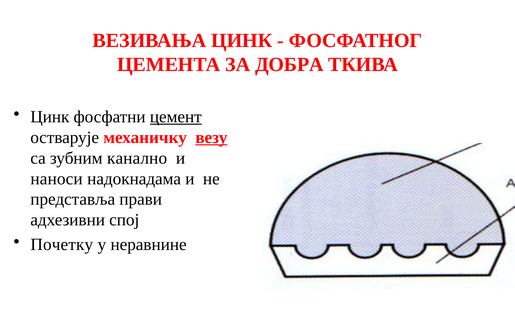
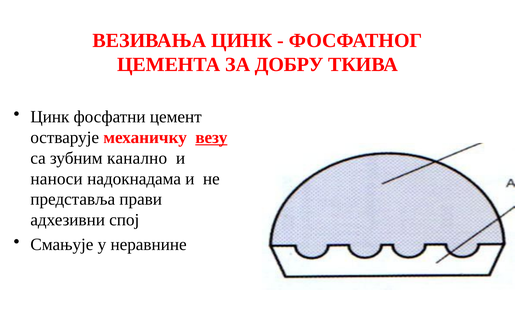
ДОБРА: ДОБРА -> ДОБРУ
цемент underline: present -> none
Почетку: Почетку -> Смањује
